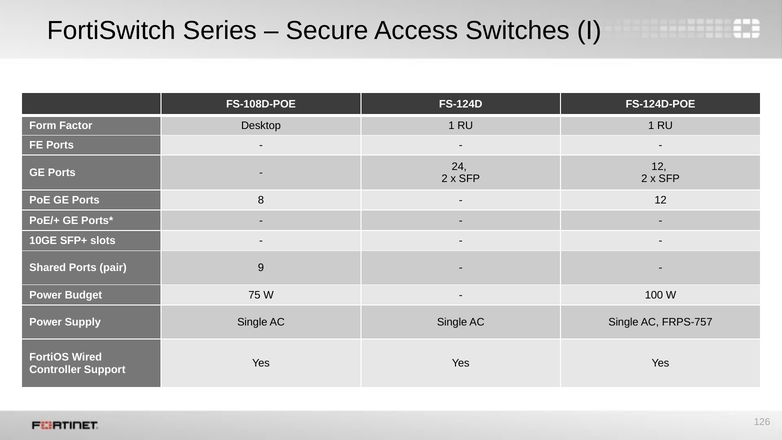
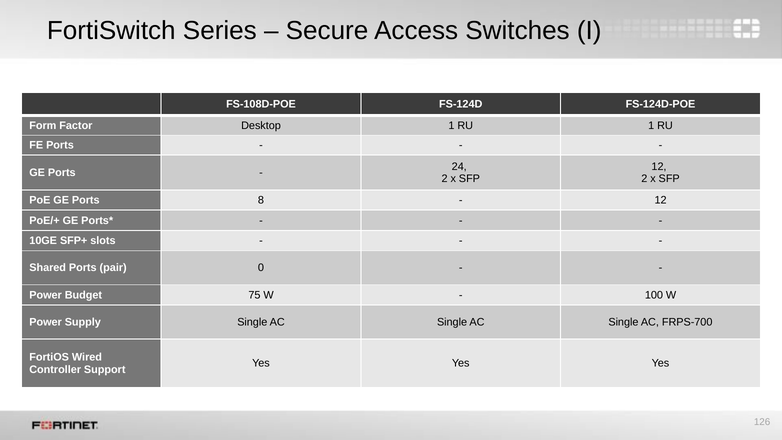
9: 9 -> 0
FRPS-757: FRPS-757 -> FRPS-700
